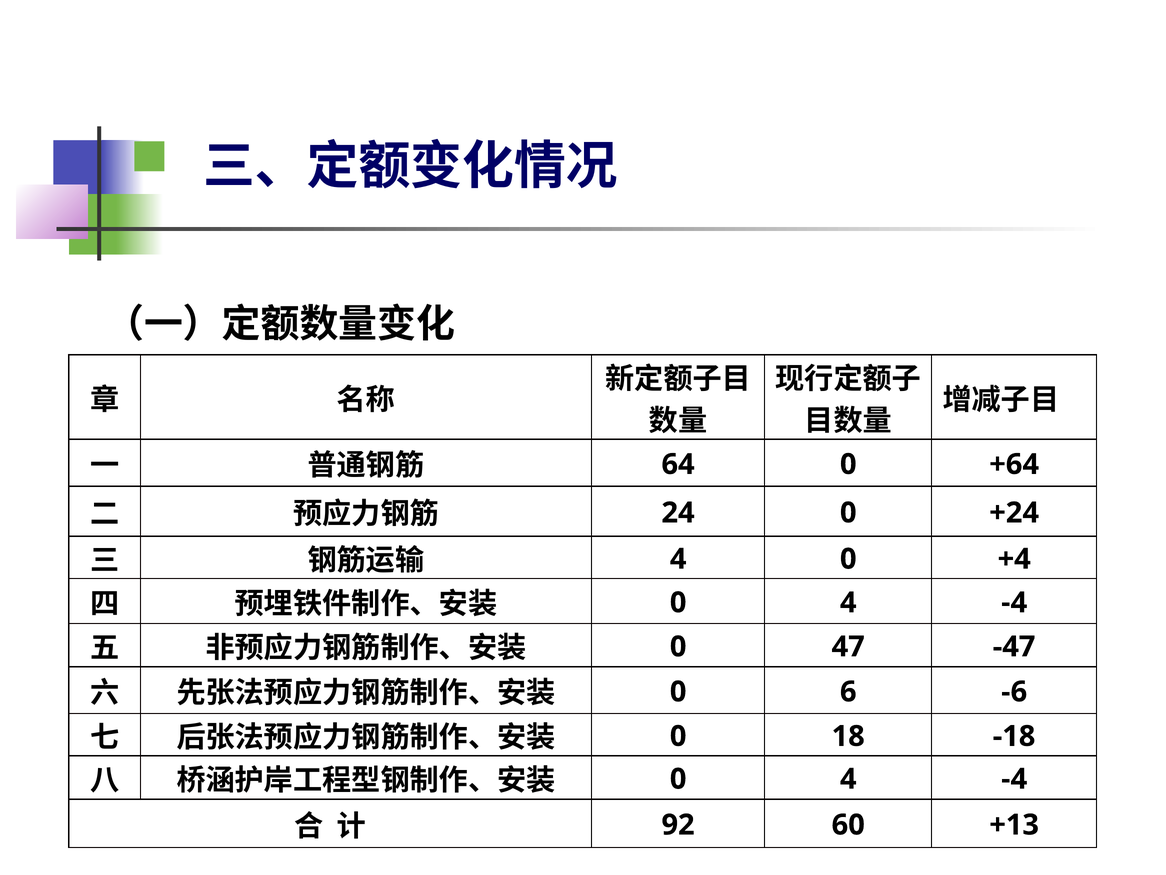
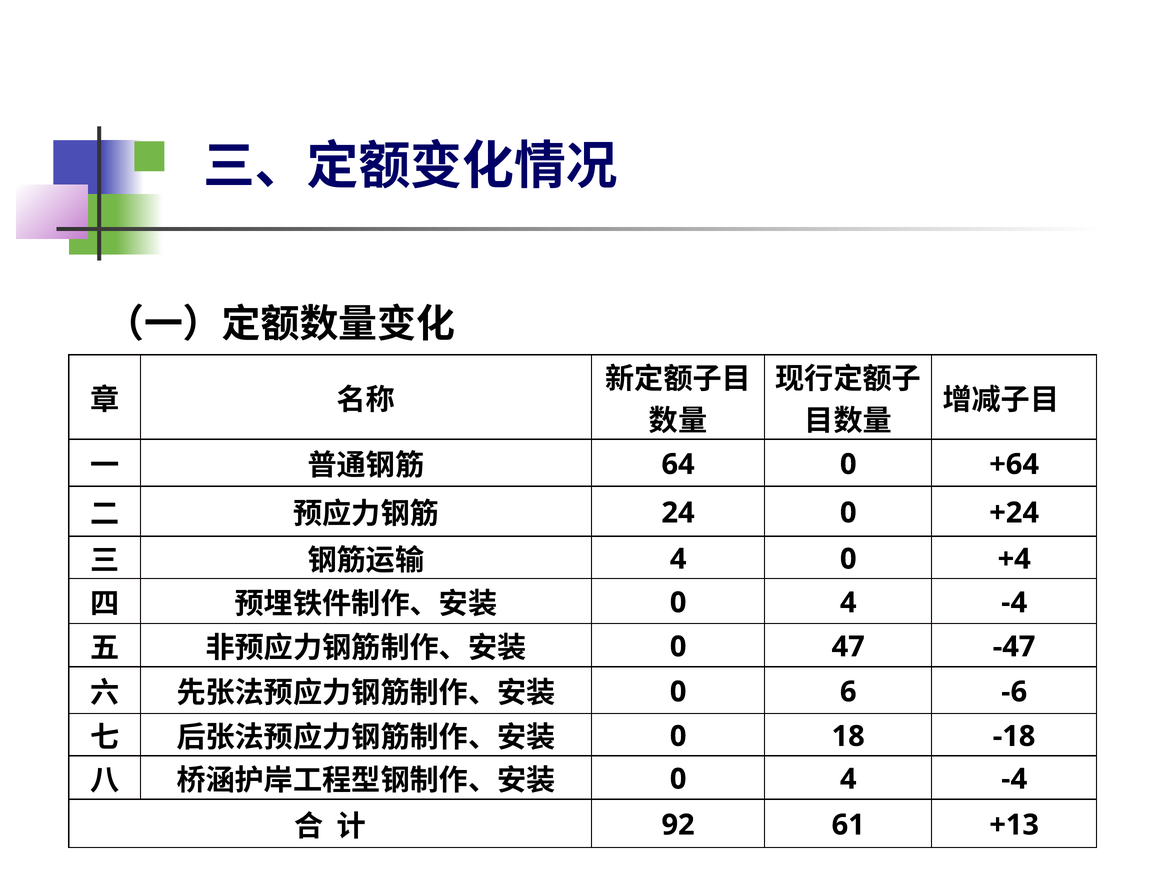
60: 60 -> 61
